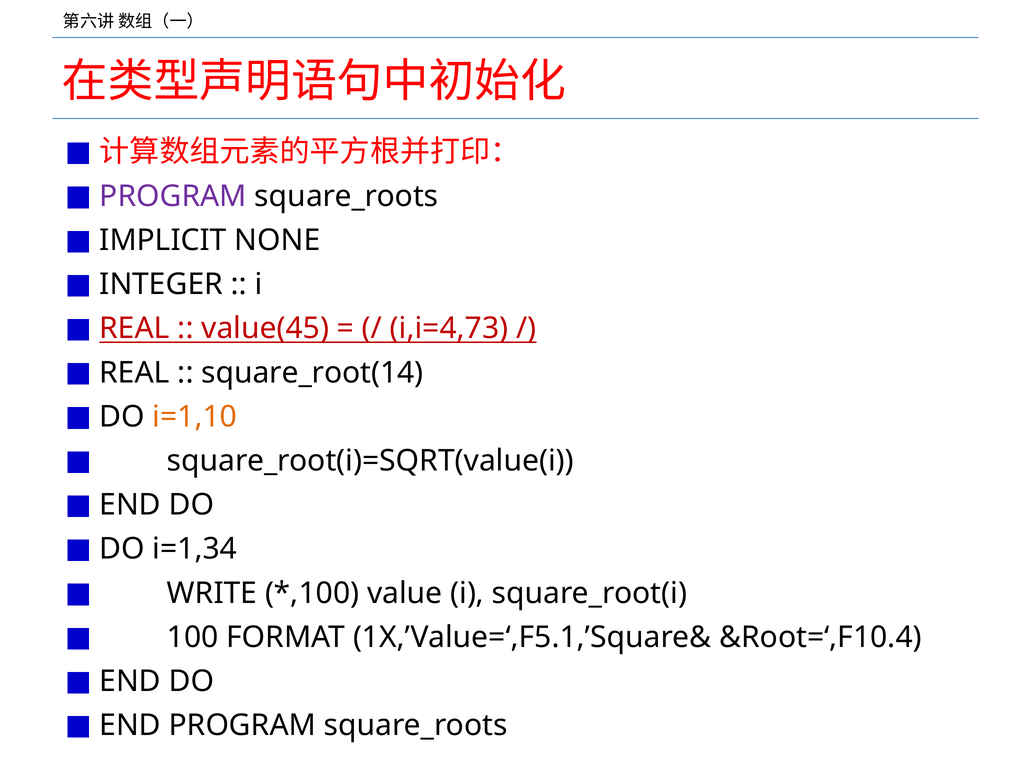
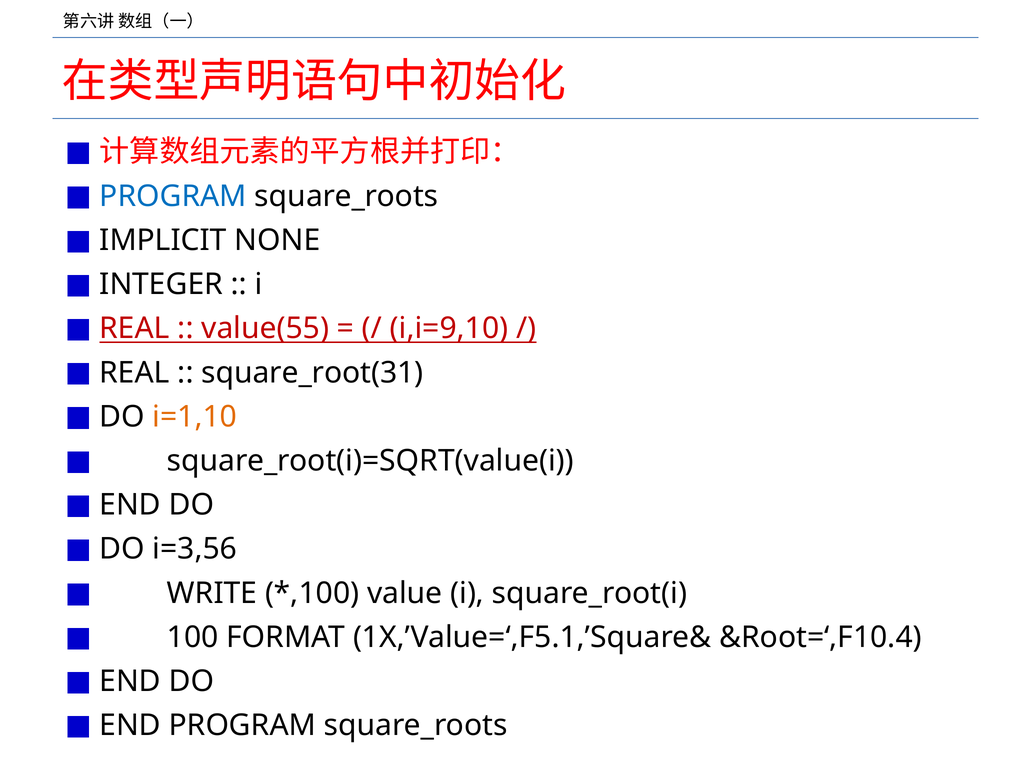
PROGRAM at (173, 196) colour: purple -> blue
value(45: value(45 -> value(55
i,i=4,73: i,i=4,73 -> i,i=9,10
square_root(14: square_root(14 -> square_root(31
i=1,34: i=1,34 -> i=3,56
